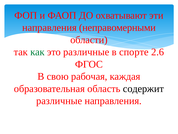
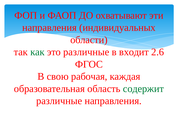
неправомерными: неправомерными -> индивидуальных
спорте: спорте -> входит
содержит colour: black -> green
